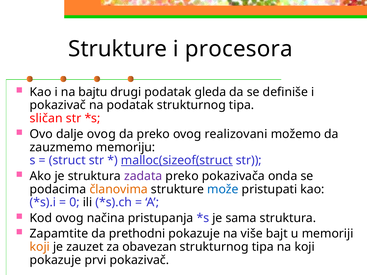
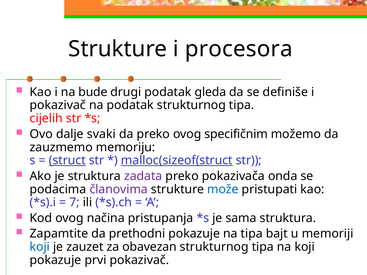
bajtu: bajtu -> bude
sličan: sličan -> cijelih
dalje ovog: ovog -> svaki
realizovani: realizovani -> specifičnim
struct underline: none -> present
članovima colour: orange -> purple
0: 0 -> 7
na više: više -> tipa
koji at (40, 247) colour: orange -> blue
